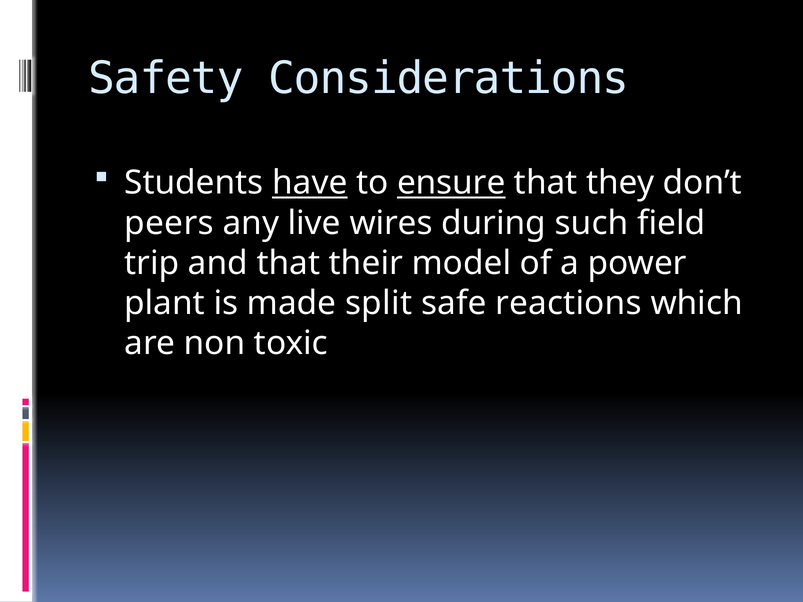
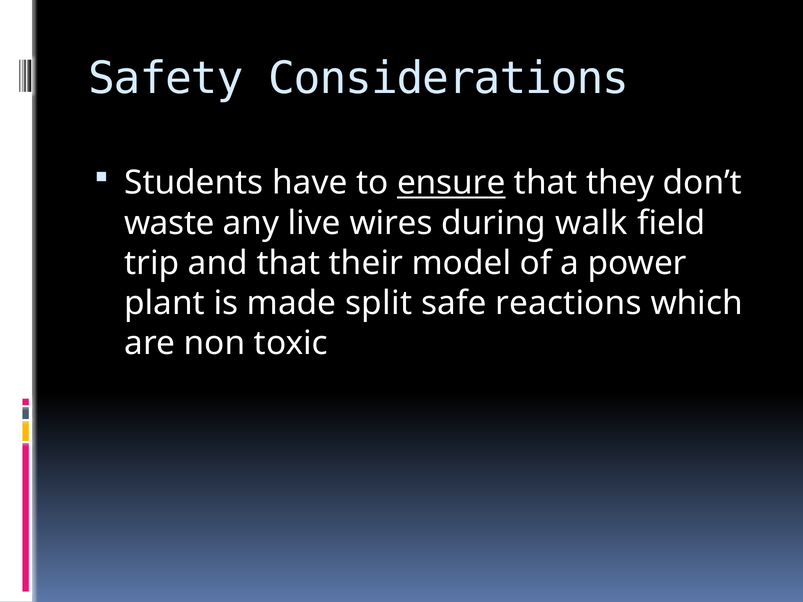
have underline: present -> none
peers: peers -> waste
such: such -> walk
